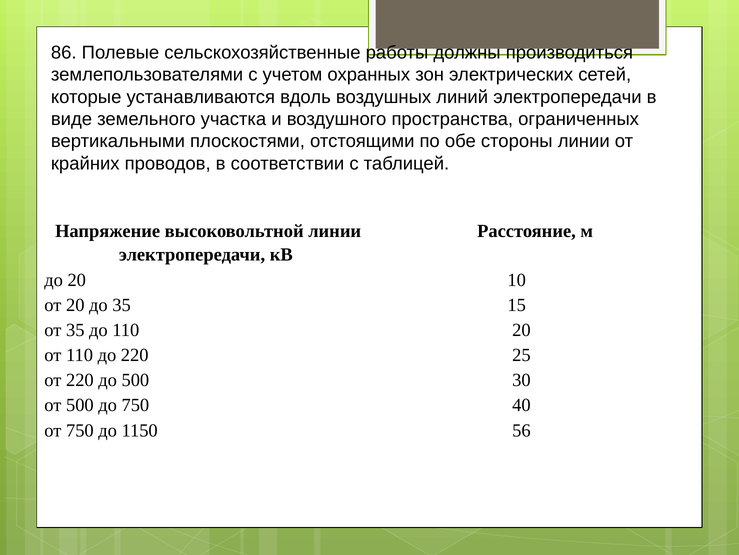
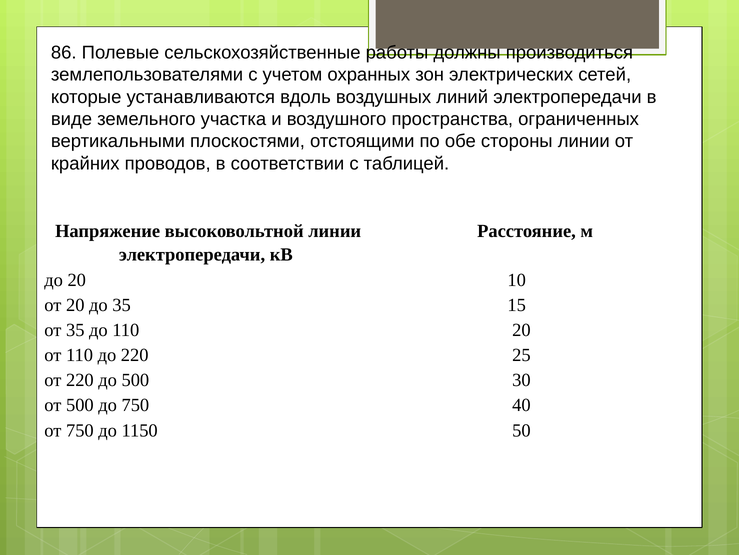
56: 56 -> 50
